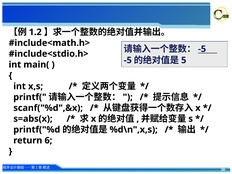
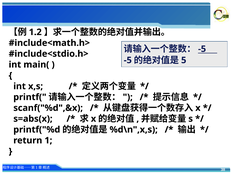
6: 6 -> 1
